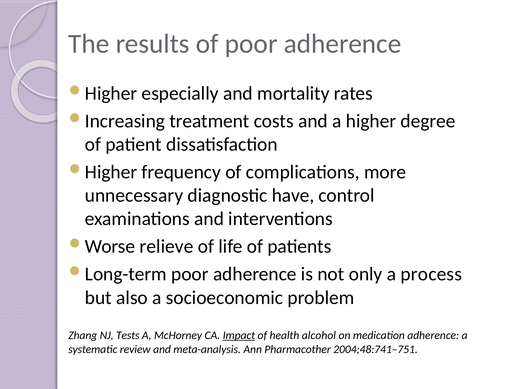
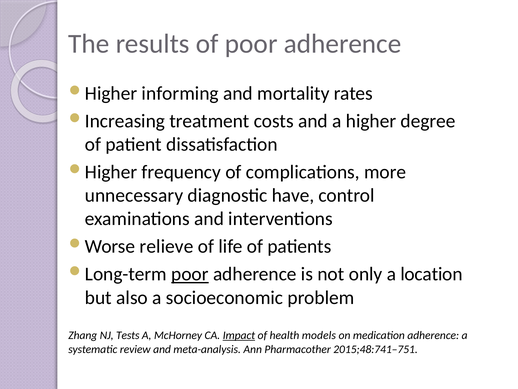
especially: especially -> informing
poor at (190, 274) underline: none -> present
process: process -> location
alcohol: alcohol -> models
2004;48:741–751: 2004;48:741–751 -> 2015;48:741–751
